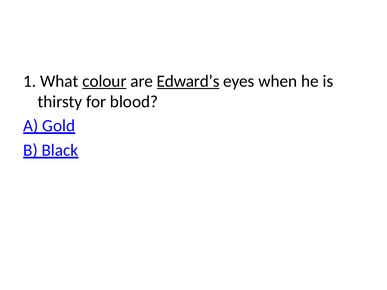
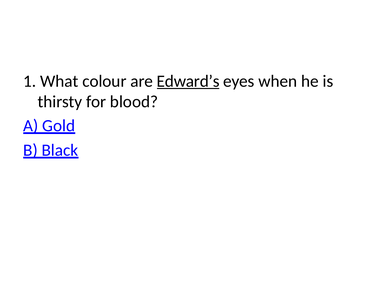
colour underline: present -> none
